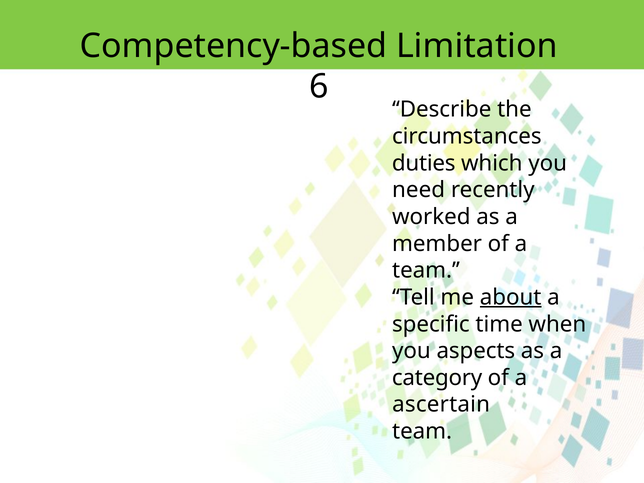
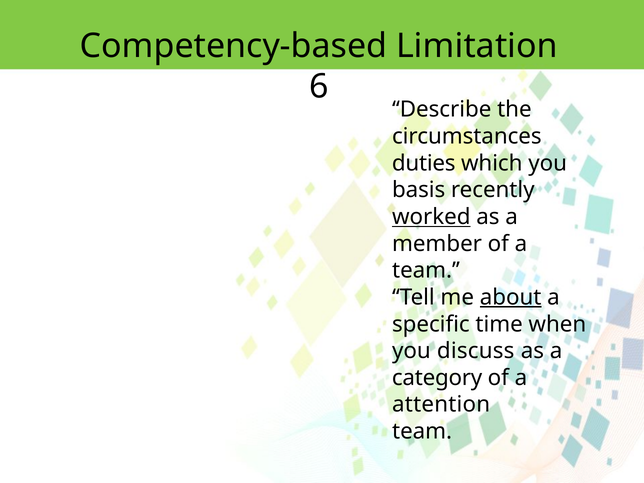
need: need -> basis
worked underline: none -> present
aspects: aspects -> discuss
ascertain: ascertain -> attention
